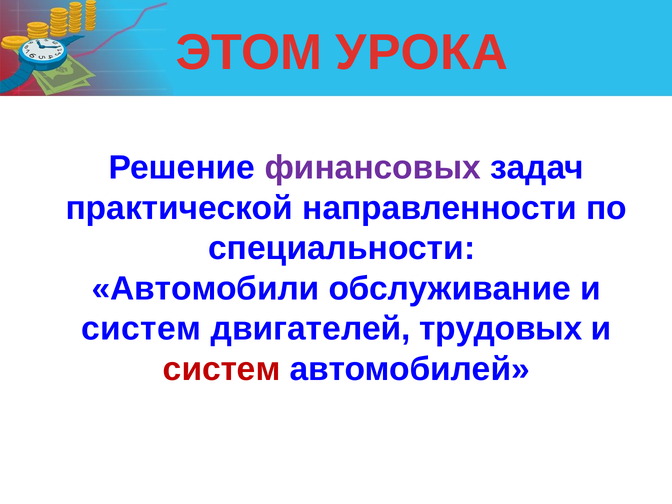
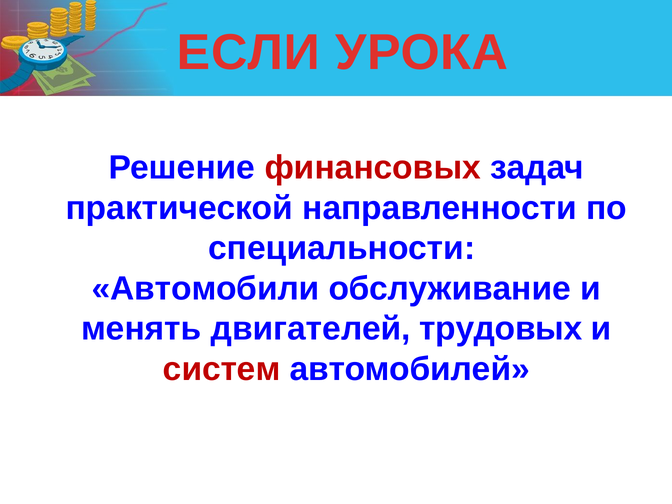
ЭТОМ: ЭТОМ -> ЕСЛИ
финансовых colour: purple -> red
систем at (141, 329): систем -> менять
